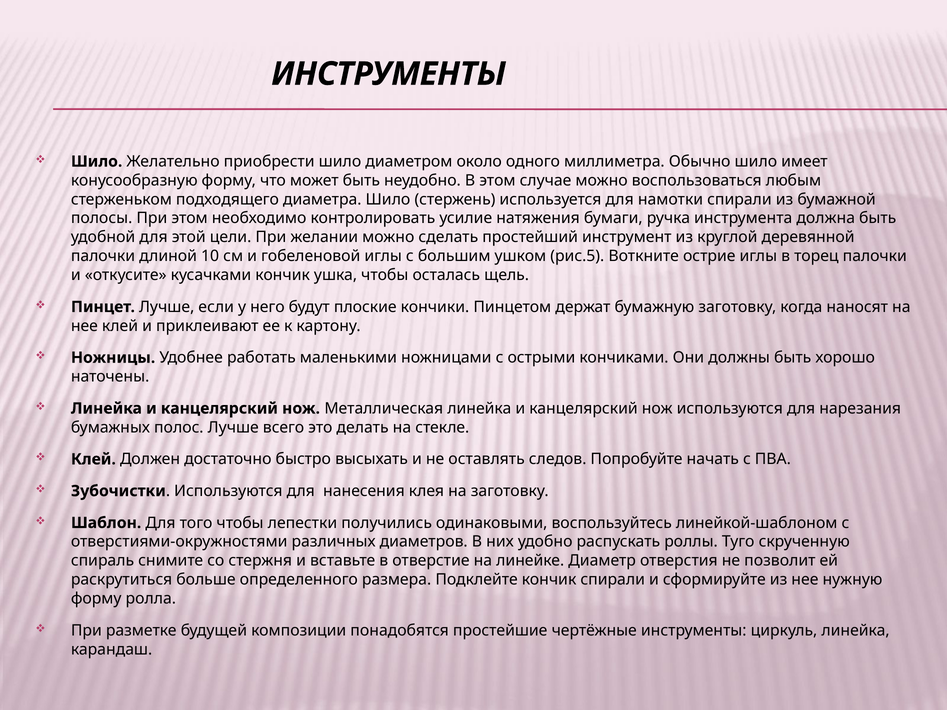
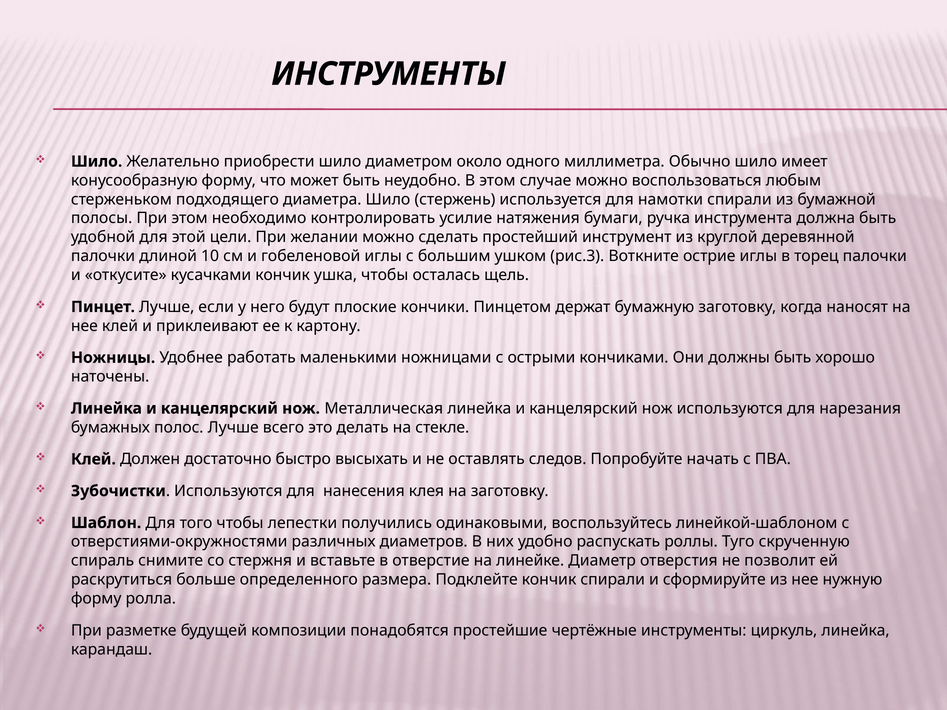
рис.5: рис.5 -> рис.3
